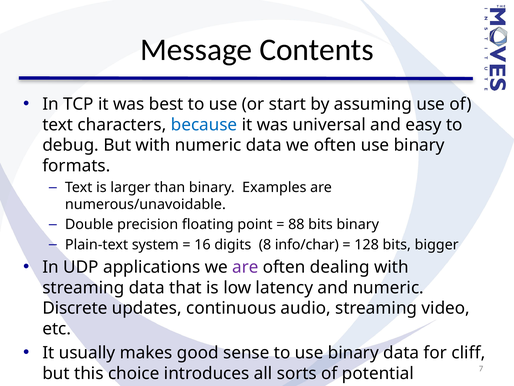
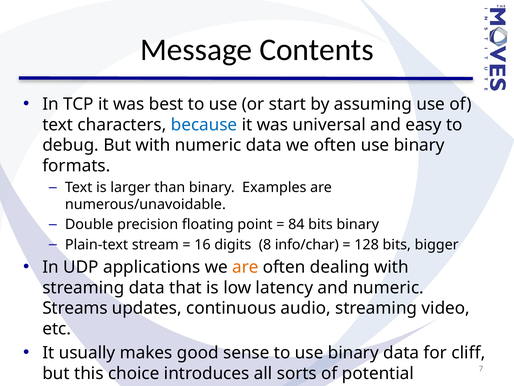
88: 88 -> 84
system: system -> stream
are at (245, 267) colour: purple -> orange
Discrete: Discrete -> Streams
